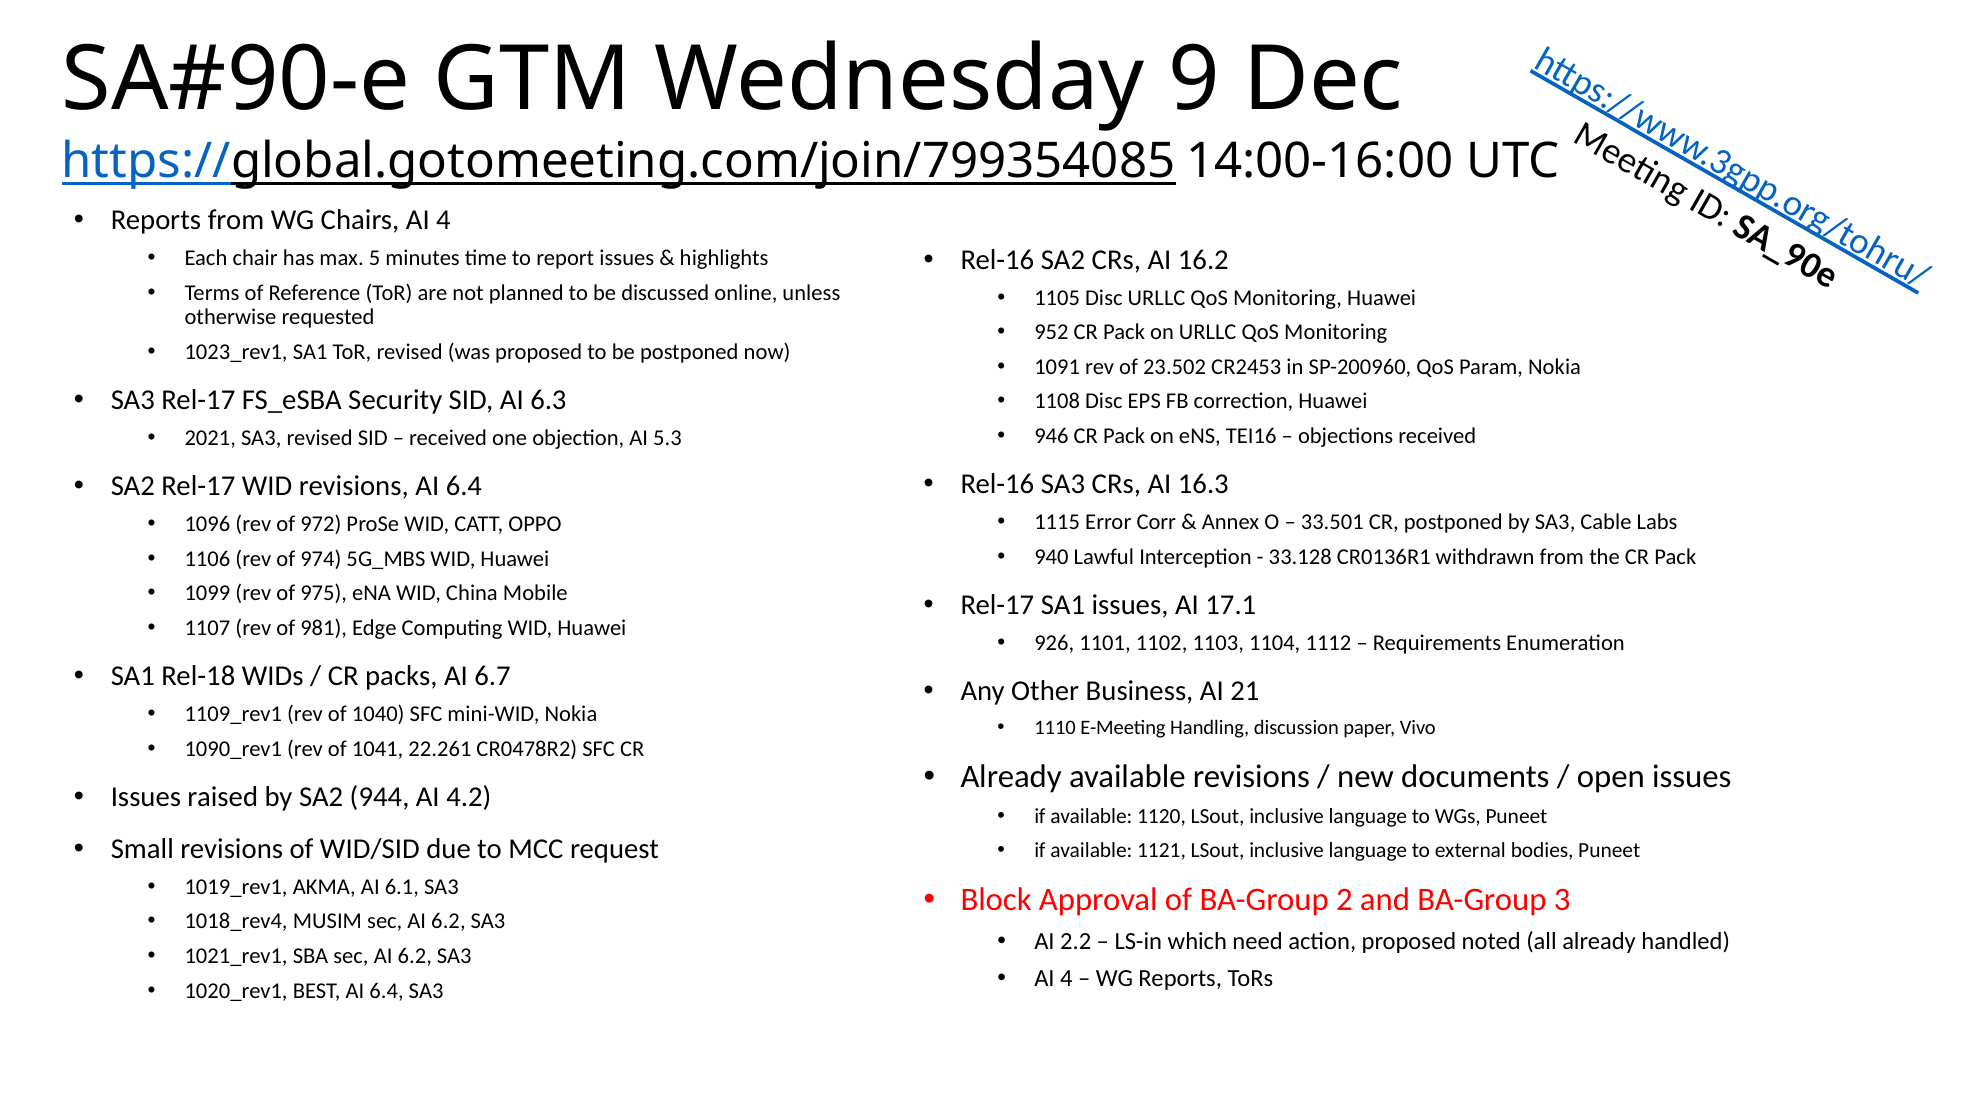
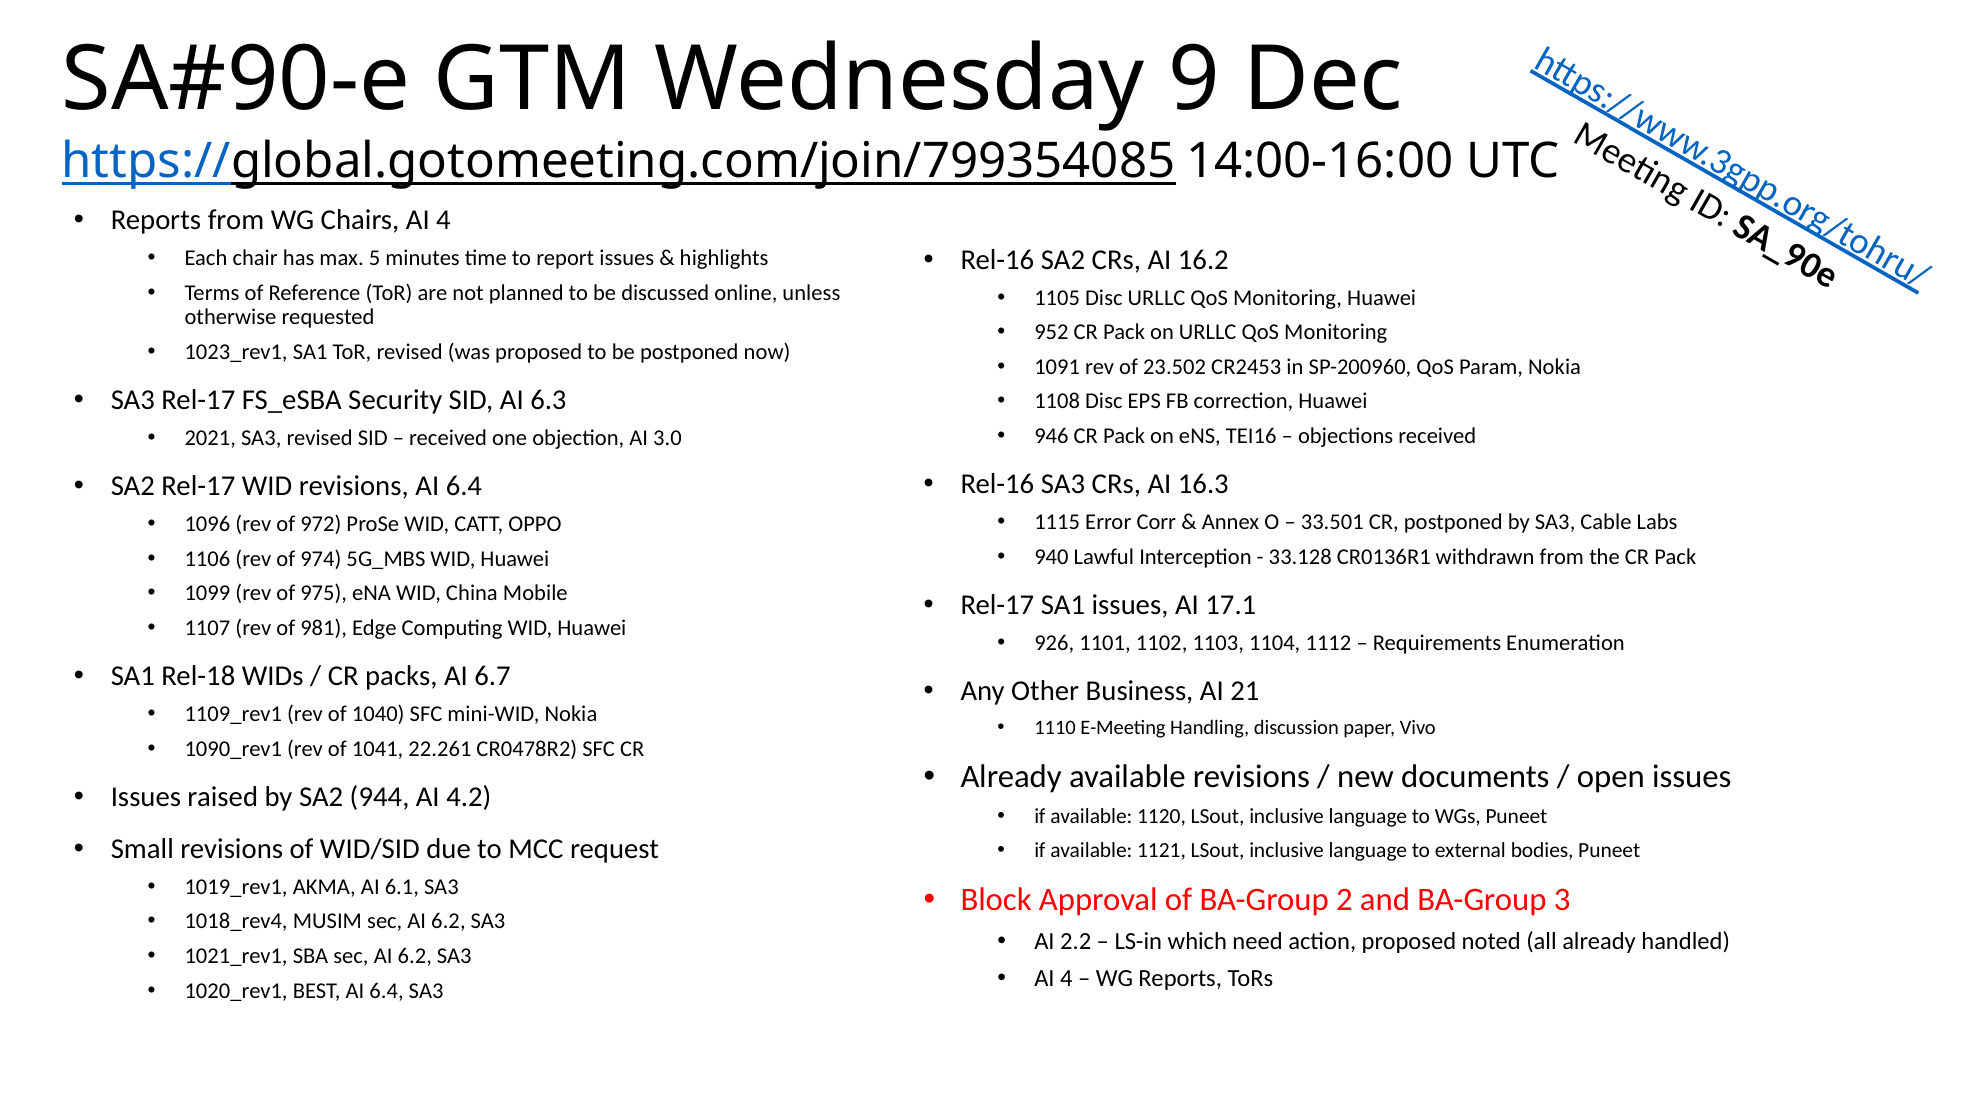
5.3: 5.3 -> 3.0
